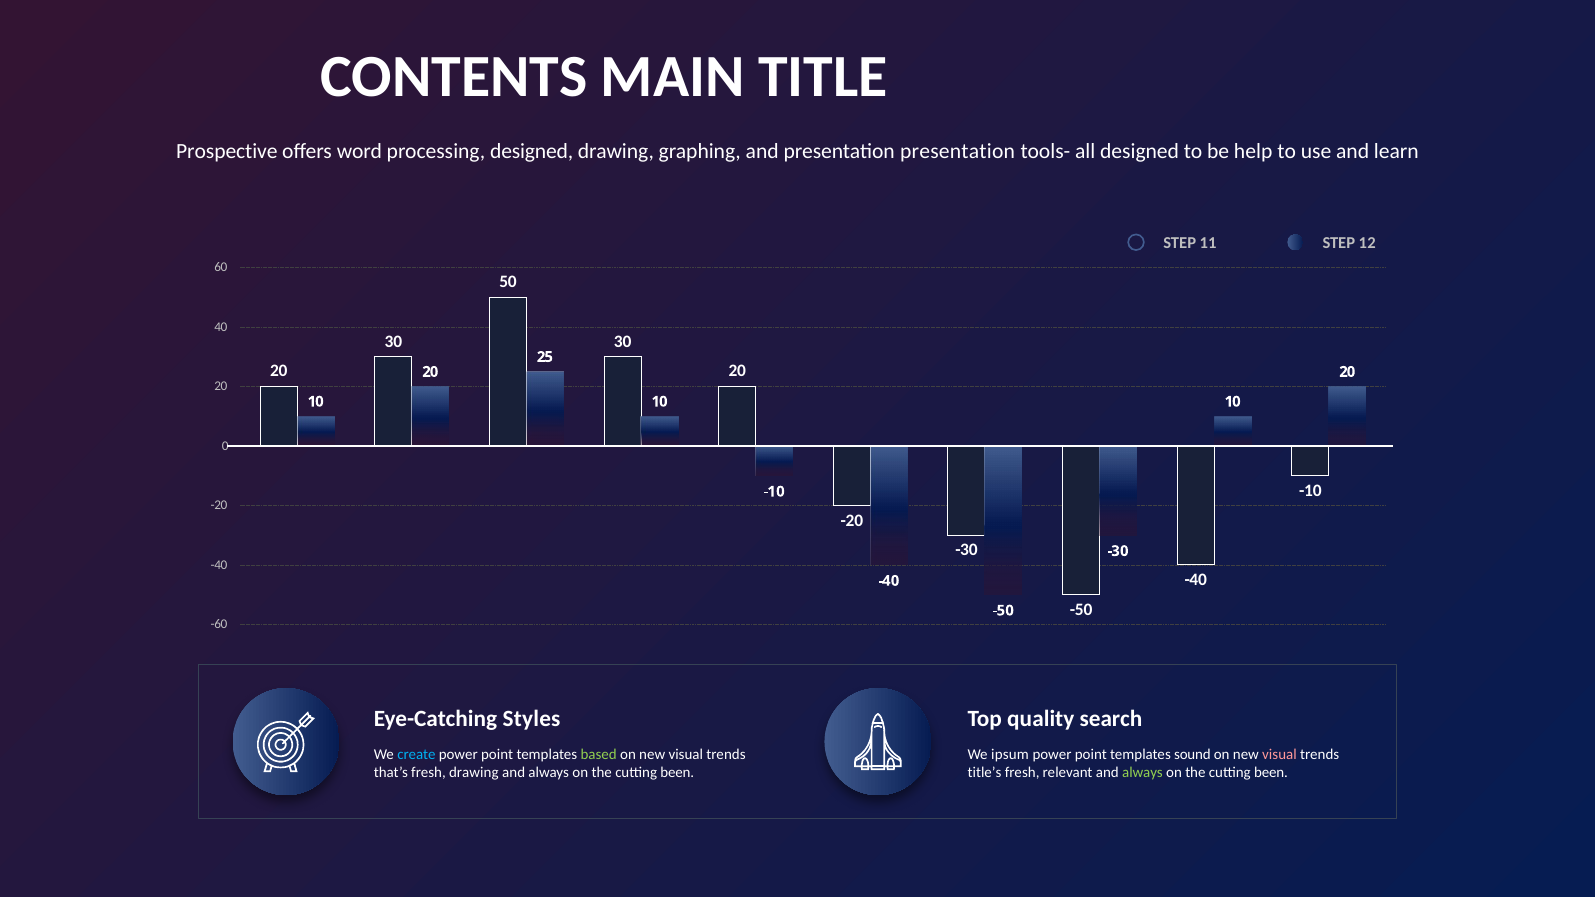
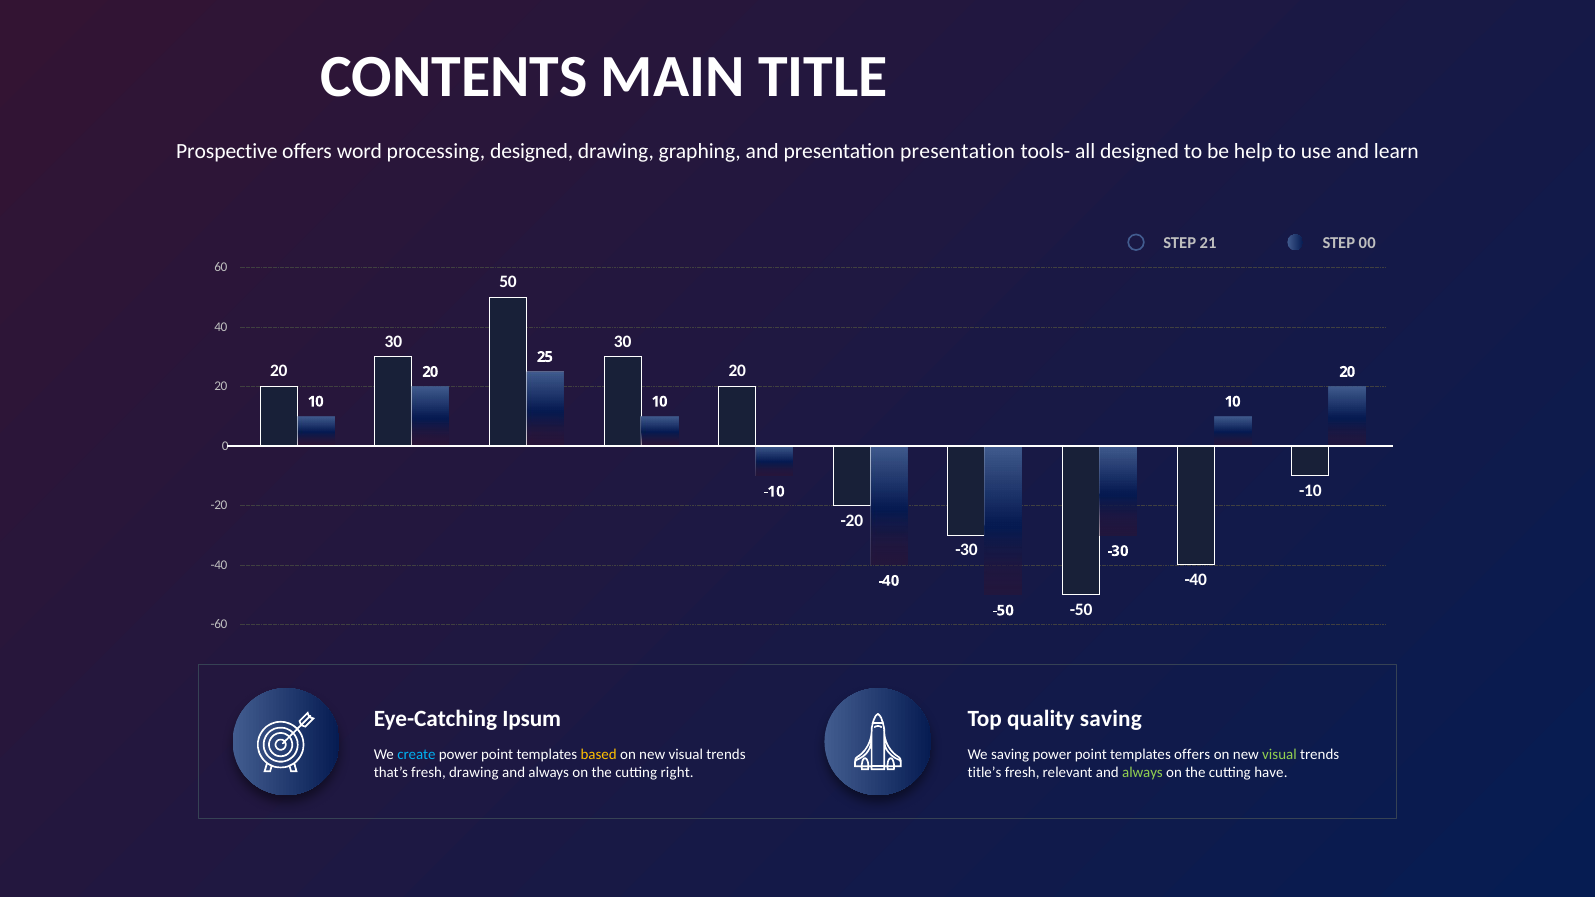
11: 11 -> 21
12: 12 -> 00
Styles: Styles -> Ipsum
quality search: search -> saving
based colour: light green -> yellow
We ipsum: ipsum -> saving
templates sound: sound -> offers
visual at (1279, 754) colour: pink -> light green
been at (677, 772): been -> right
been at (1271, 772): been -> have
